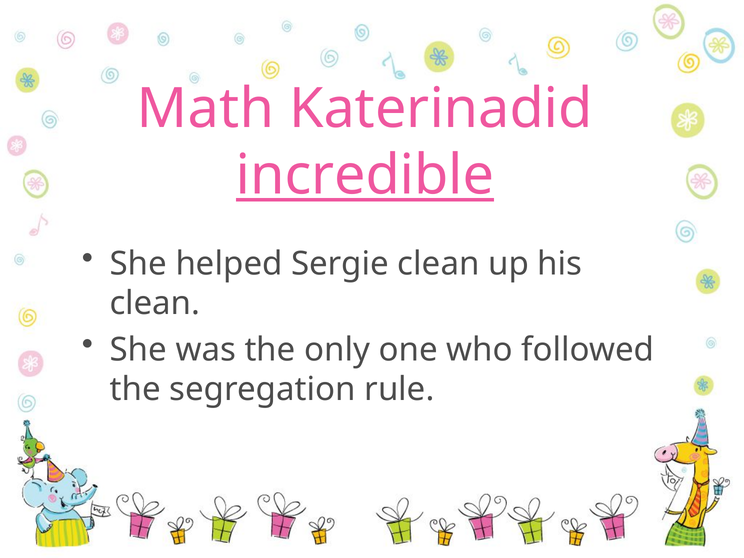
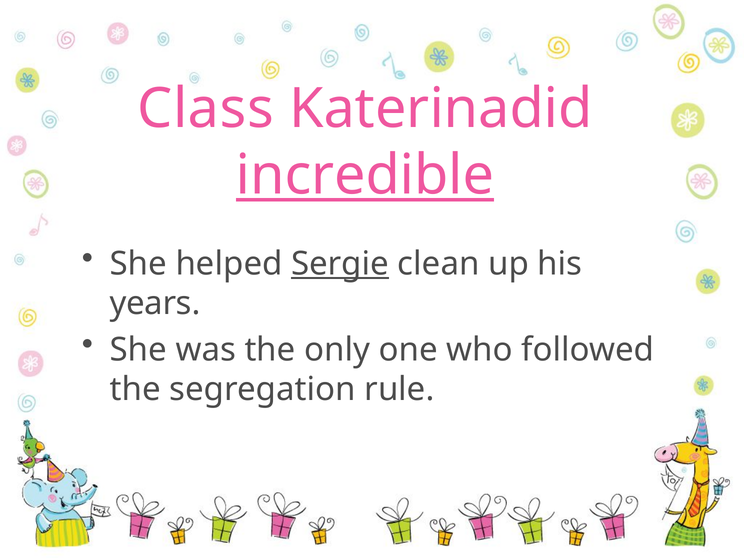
Math: Math -> Class
Sergie underline: none -> present
clean at (155, 304): clean -> years
